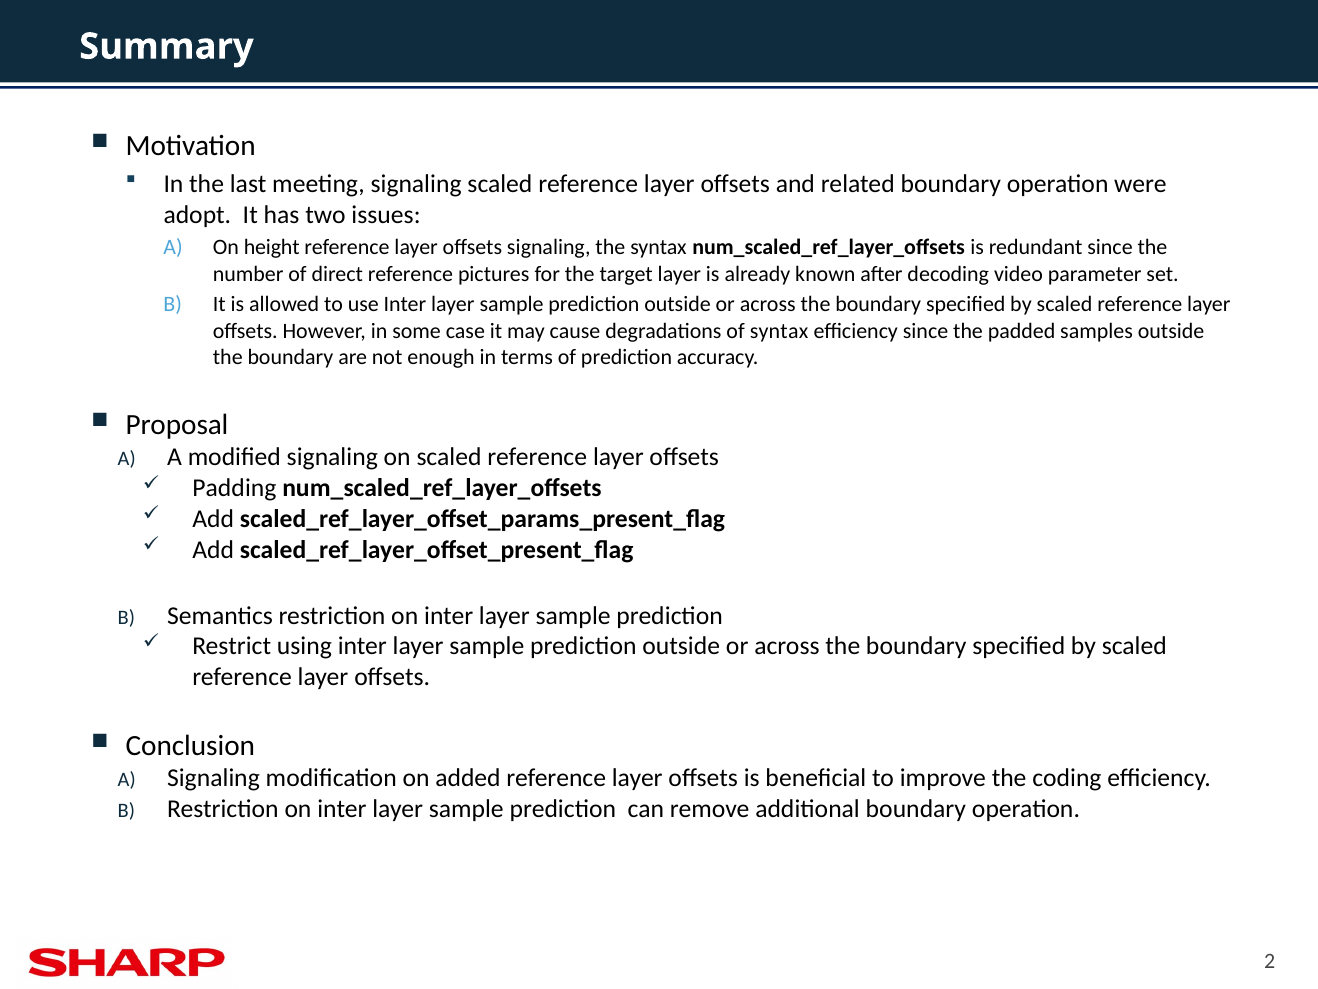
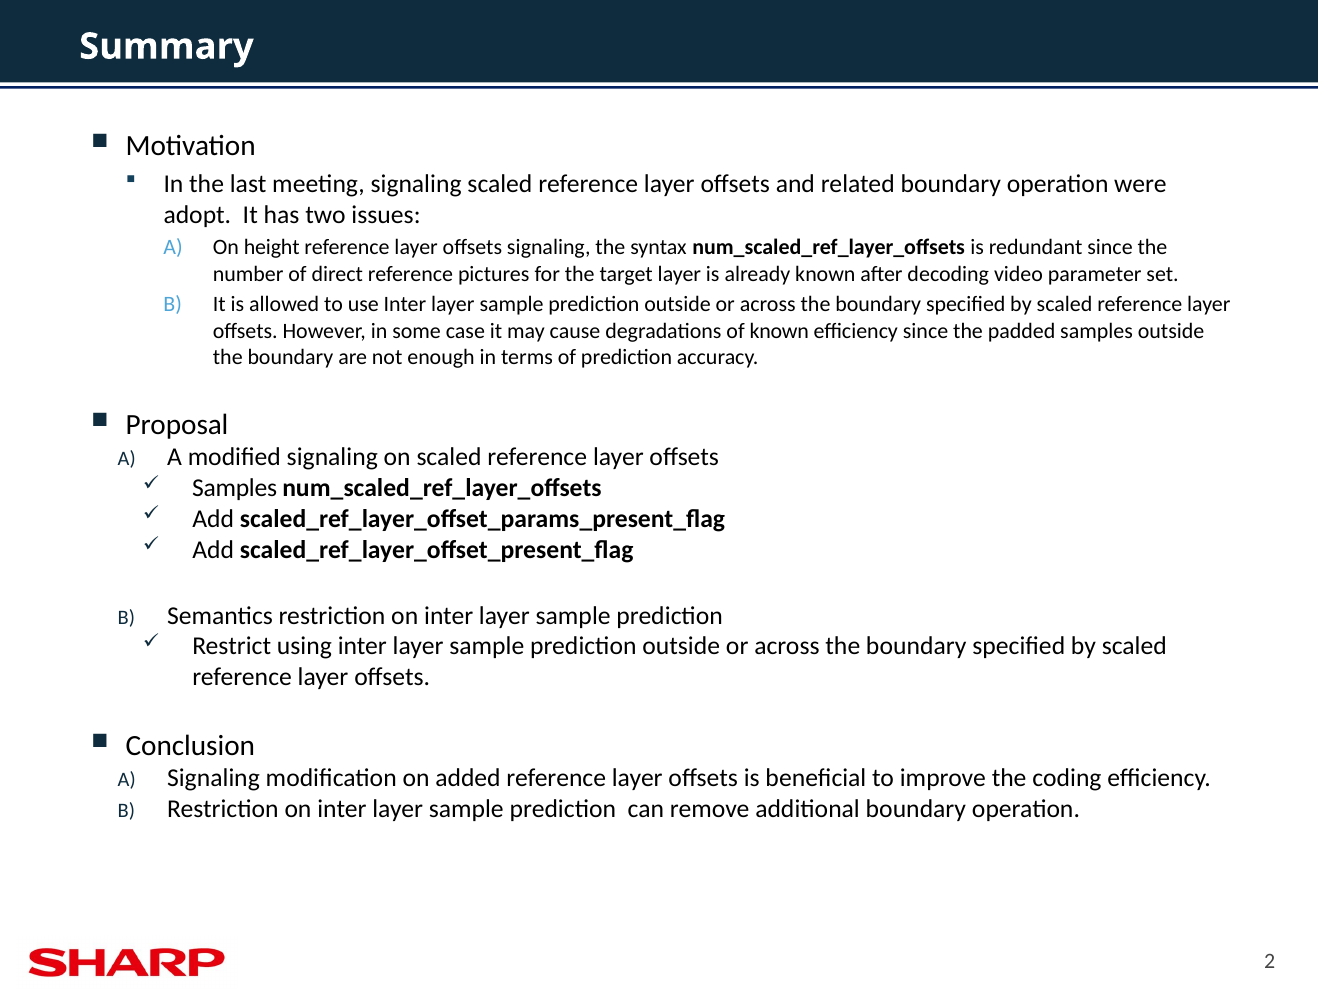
of syntax: syntax -> known
Padding at (234, 488): Padding -> Samples
